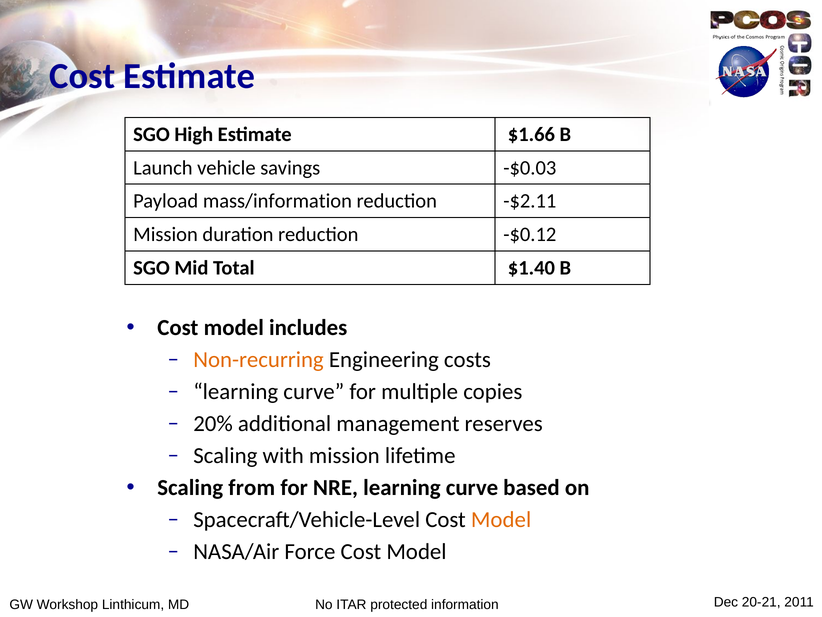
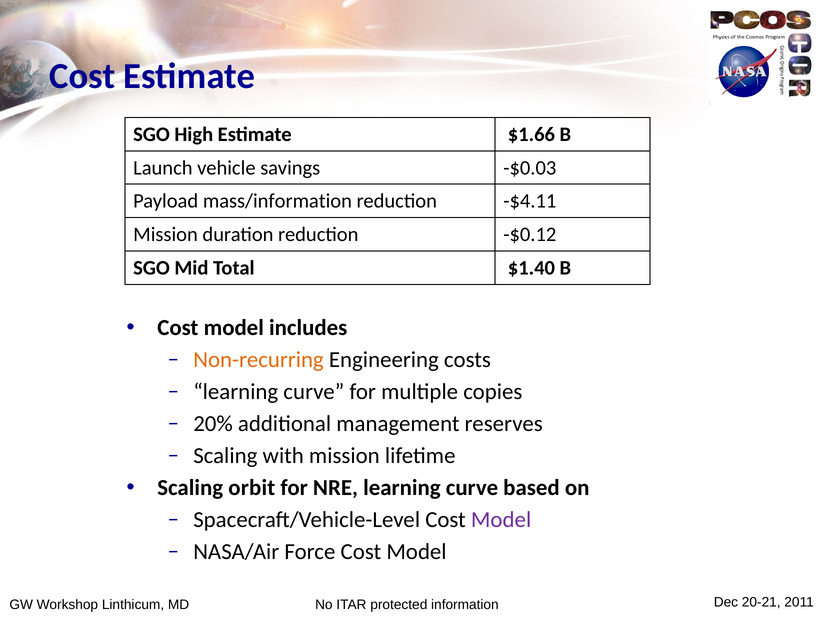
-$2.11: -$2.11 -> -$4.11
from: from -> orbit
Model at (501, 520) colour: orange -> purple
